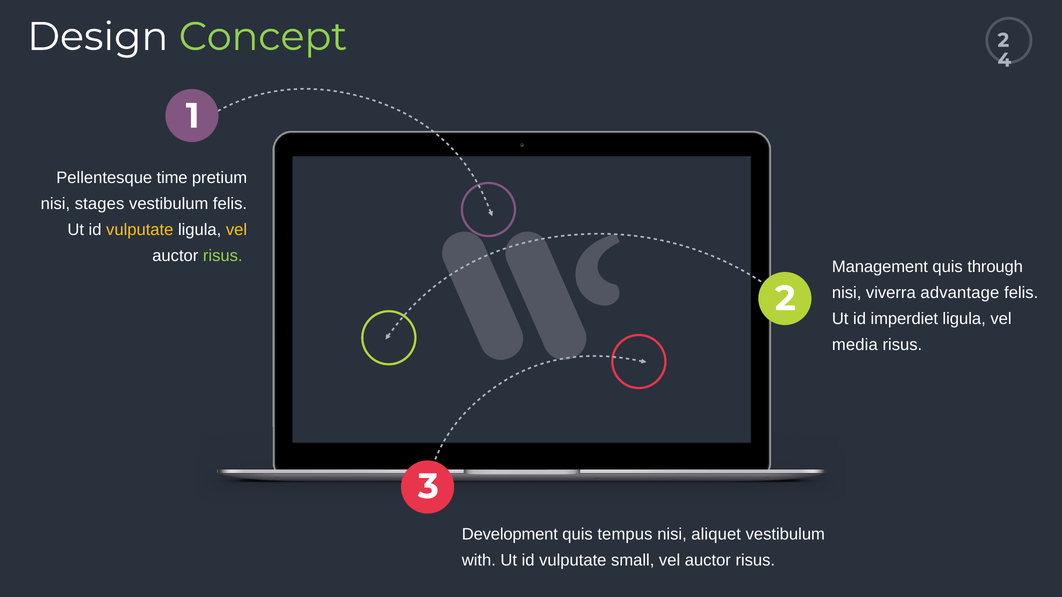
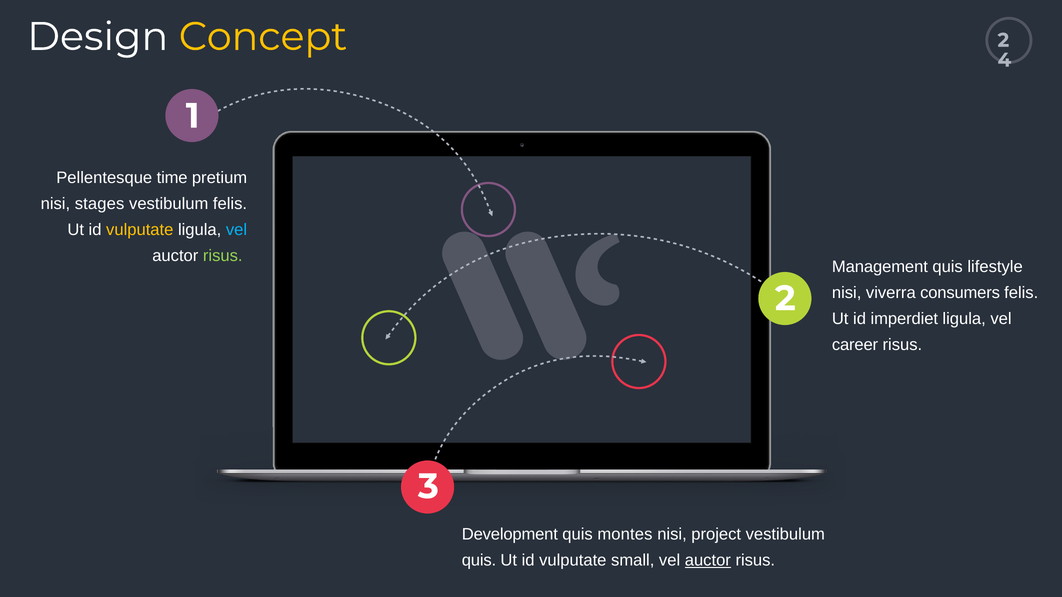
Concept colour: light green -> yellow
vel at (237, 230) colour: yellow -> light blue
through: through -> lifestyle
advantage: advantage -> consumers
media: media -> career
tempus: tempus -> montes
aliquet: aliquet -> project
with at (479, 561): with -> quis
auctor at (708, 561) underline: none -> present
